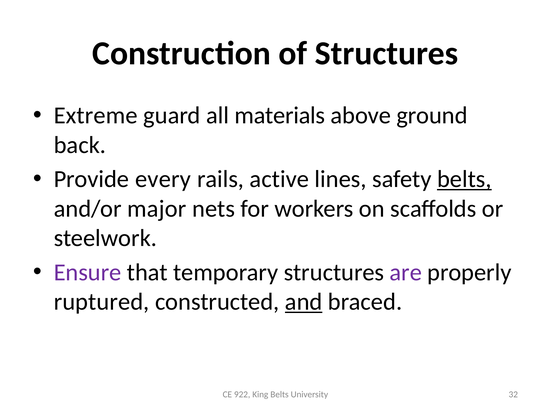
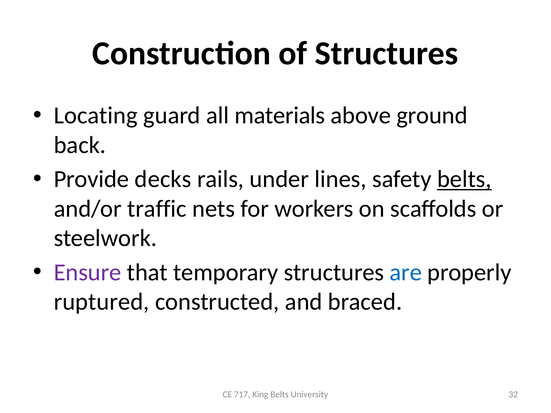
Extreme: Extreme -> Locating
every: every -> decks
active: active -> under
major: major -> traffic
are colour: purple -> blue
and underline: present -> none
922: 922 -> 717
